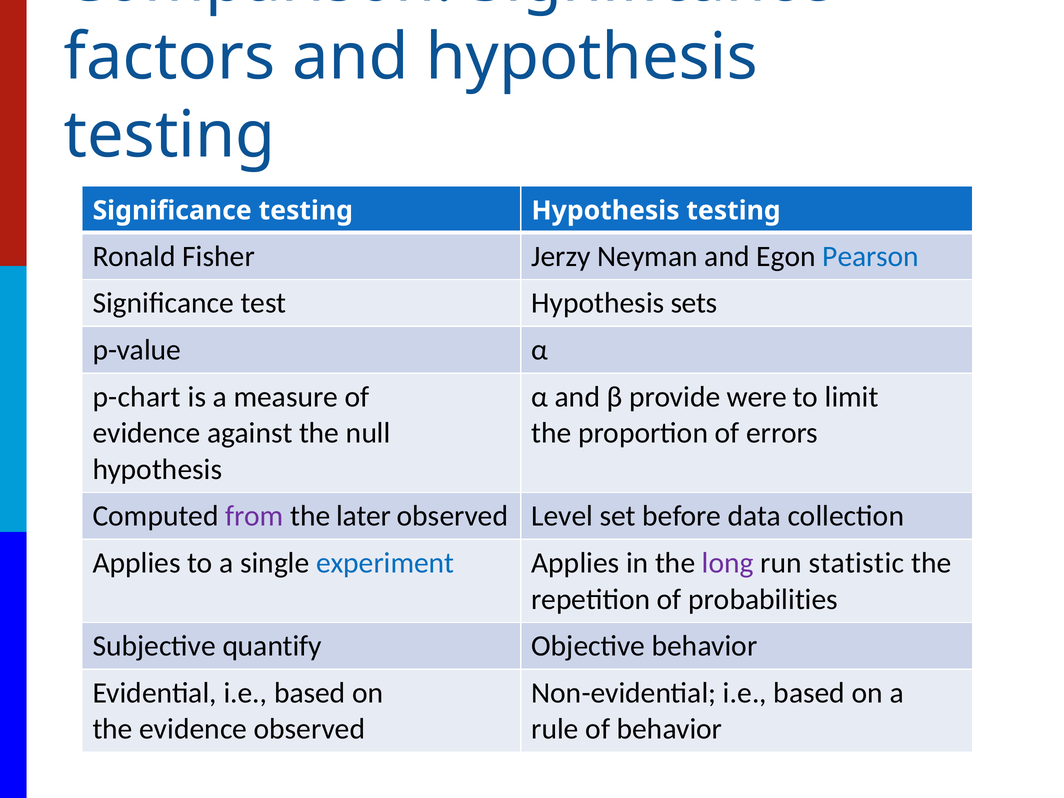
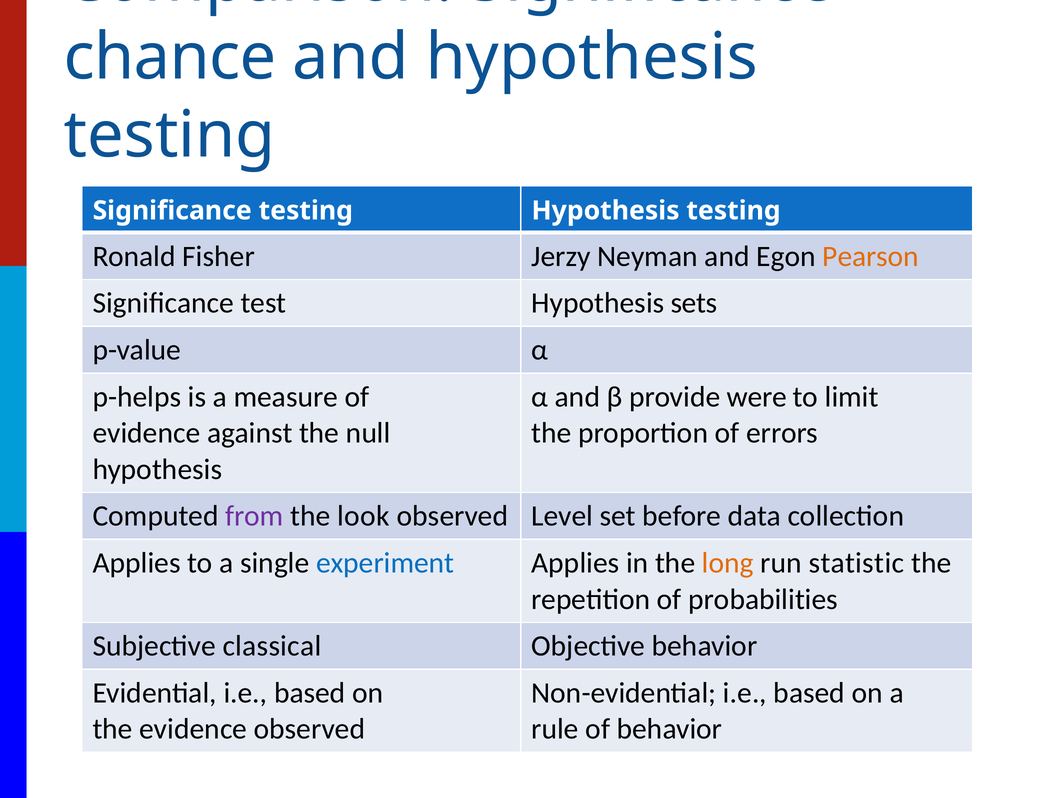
factors: factors -> chance
Pearson colour: blue -> orange
p-chart: p-chart -> p-helps
later: later -> look
long colour: purple -> orange
quantify: quantify -> classical
